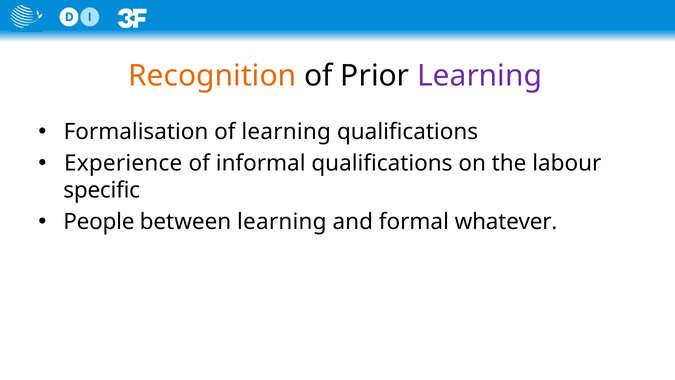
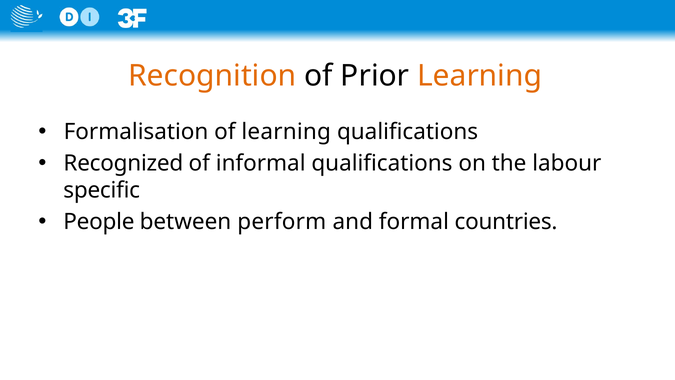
Learning at (480, 76) colour: purple -> orange
Experience: Experience -> Recognized
between learning: learning -> perform
whatever: whatever -> countries
